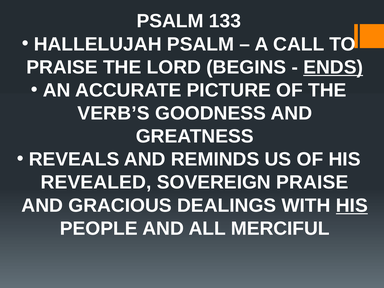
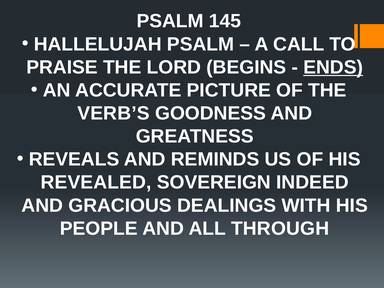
133: 133 -> 145
SOVEREIGN PRAISE: PRAISE -> INDEED
HIS at (352, 205) underline: present -> none
MERCIFUL: MERCIFUL -> THROUGH
